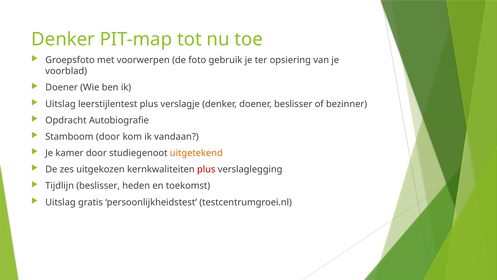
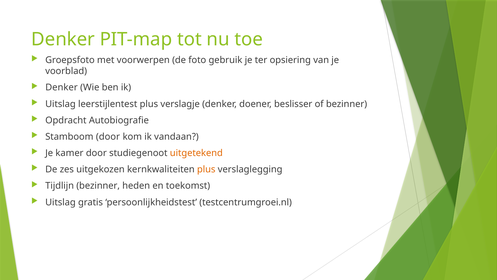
Doener at (62, 87): Doener -> Denker
plus at (206, 169) colour: red -> orange
Tijdlijn beslisser: beslisser -> bezinner
